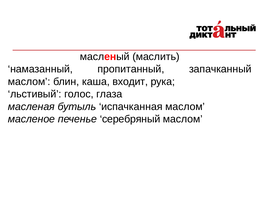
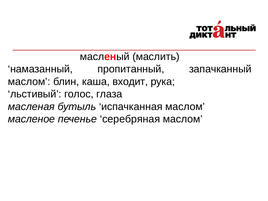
серебряный: серебряный -> серебряная
